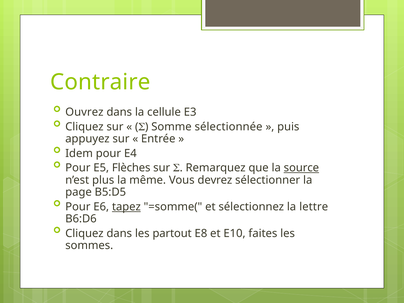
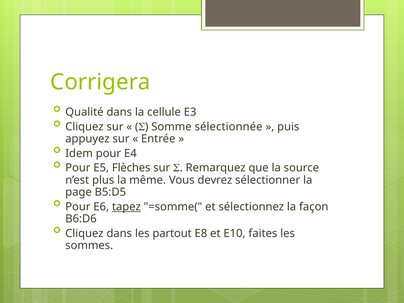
Contraire: Contraire -> Corrigera
Ouvrez: Ouvrez -> Qualité
source underline: present -> none
lettre: lettre -> façon
